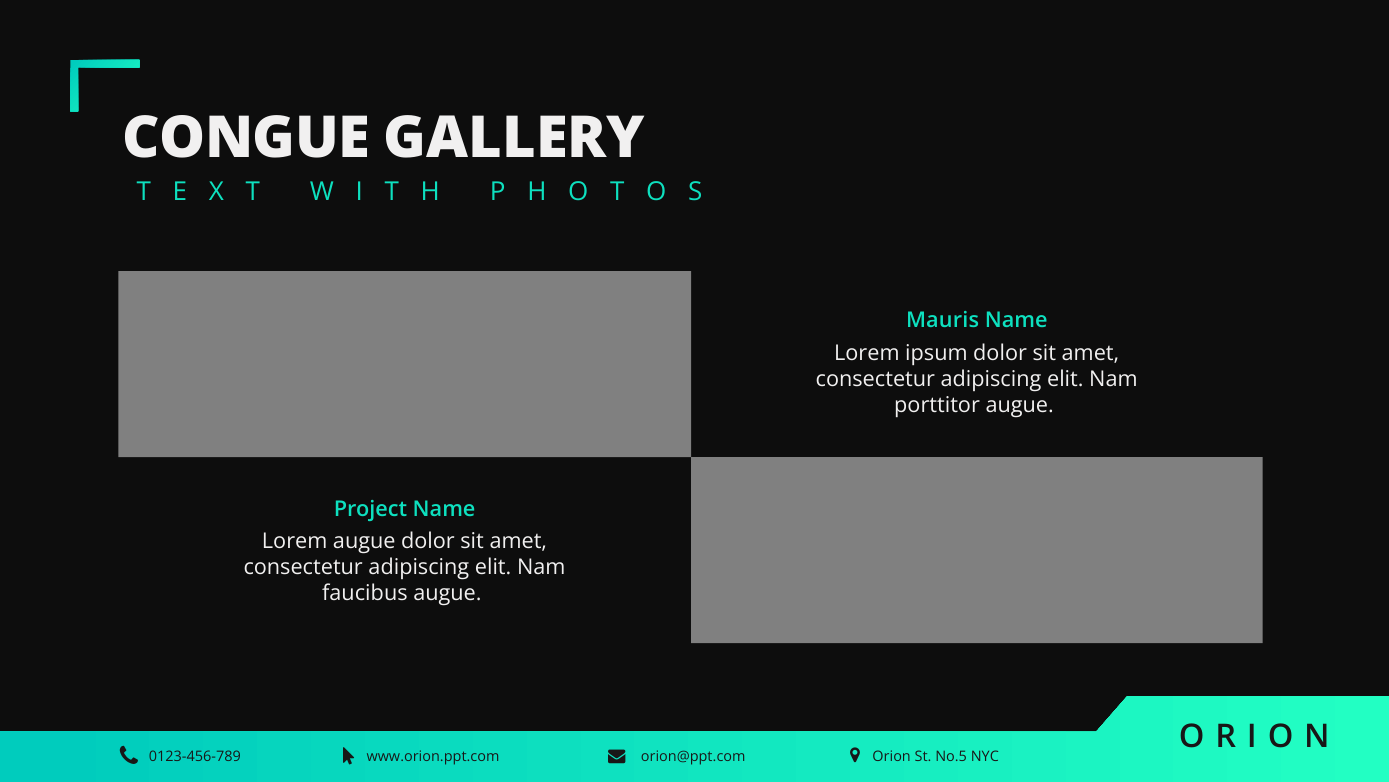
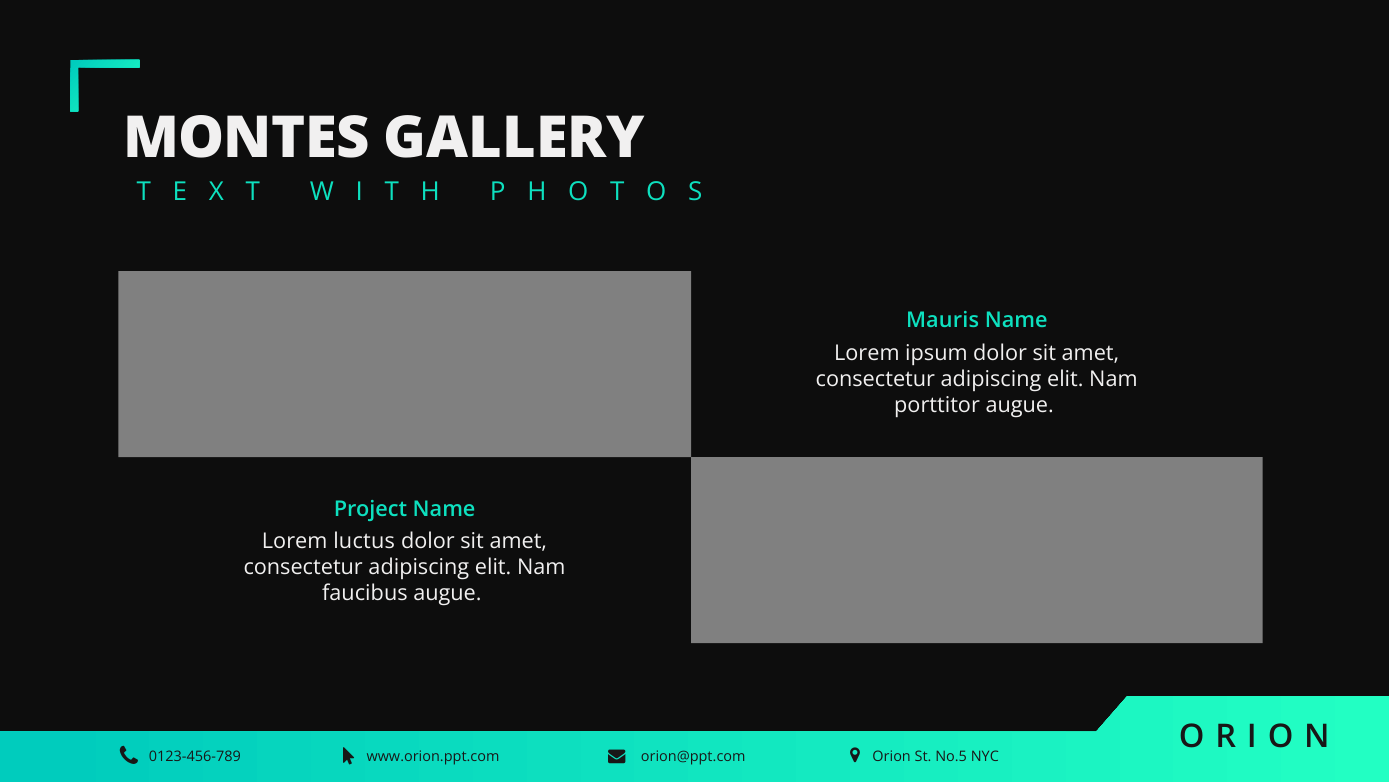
CONGUE: CONGUE -> MONTES
Lorem augue: augue -> luctus
